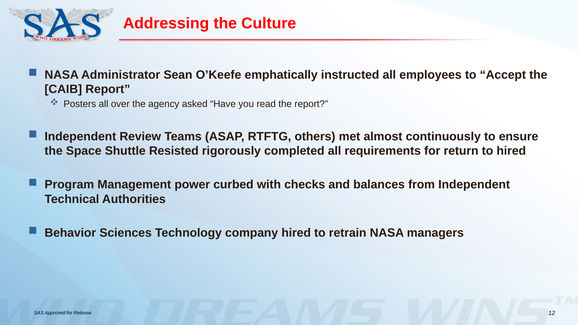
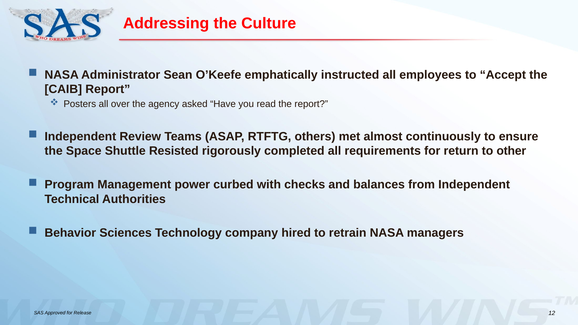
to hired: hired -> other
